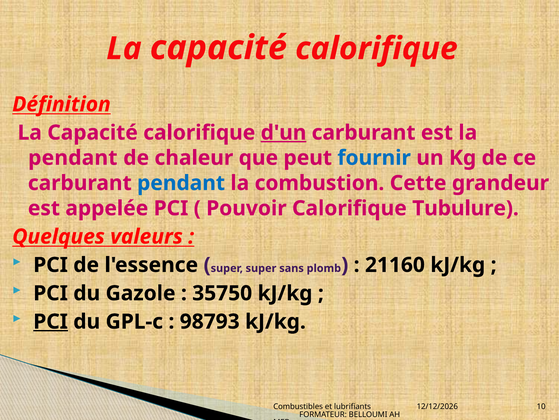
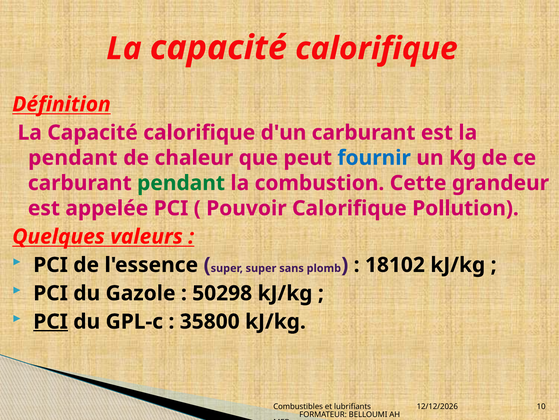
d'un underline: present -> none
pendant at (181, 183) colour: blue -> green
Tubulure: Tubulure -> Pollution
21160: 21160 -> 18102
35750: 35750 -> 50298
98793: 98793 -> 35800
